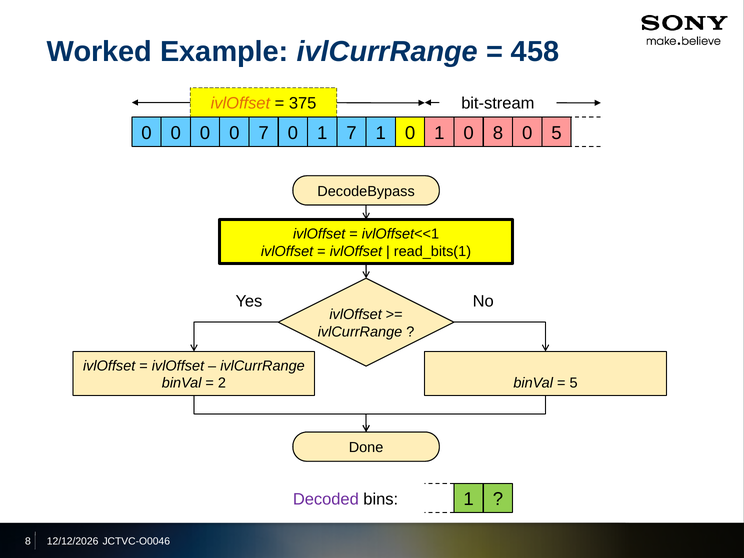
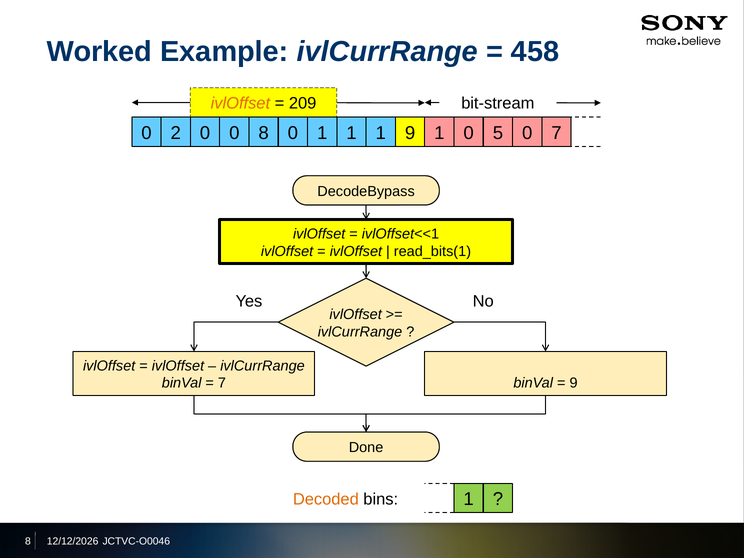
375: 375 -> 209
0 at (176, 133): 0 -> 2
0 7: 7 -> 8
0 1 7: 7 -> 1
0 at (410, 133): 0 -> 9
0 8: 8 -> 5
0 5: 5 -> 7
2 at (222, 383): 2 -> 7
5 at (574, 383): 5 -> 9
Decoded colour: purple -> orange
